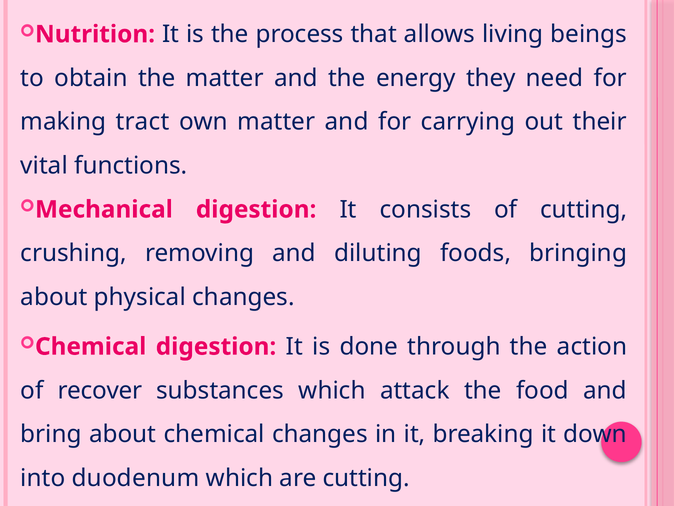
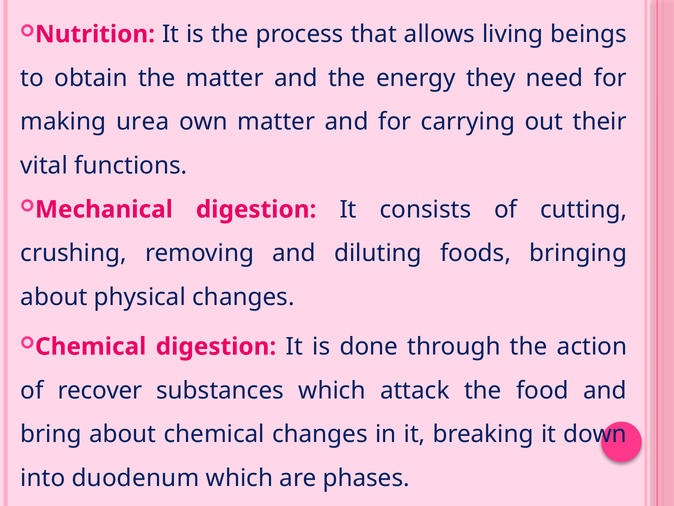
tract: tract -> urea
are cutting: cutting -> phases
